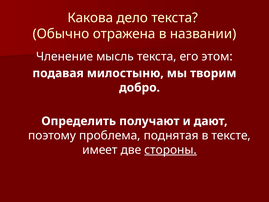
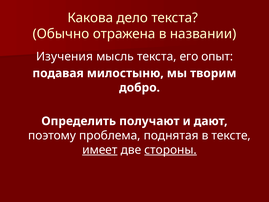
Членение: Членение -> Изучения
этом: этом -> опыт
имеет underline: none -> present
